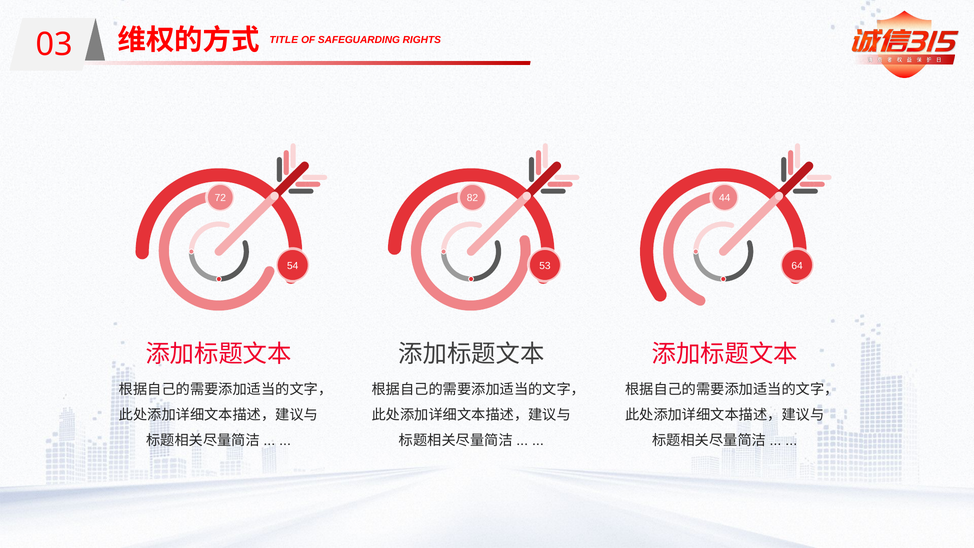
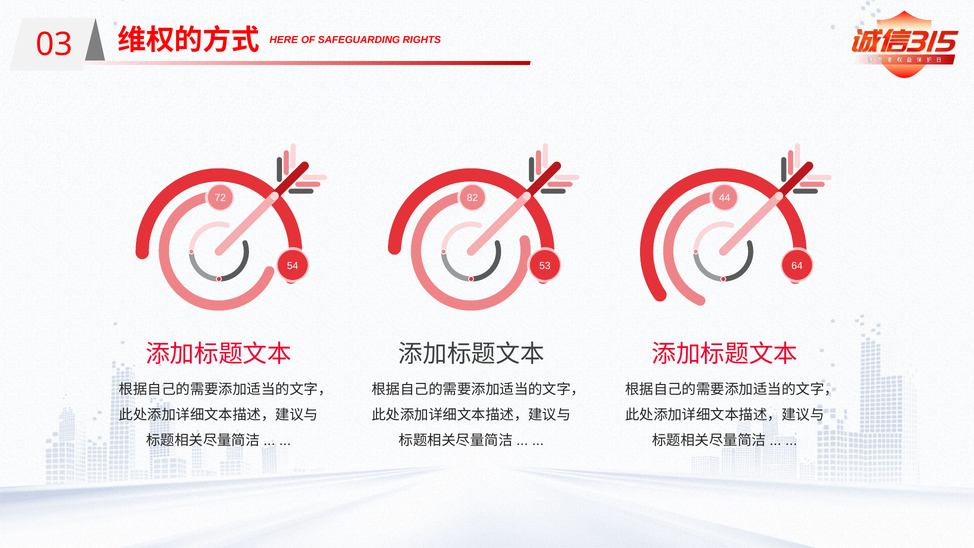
TITLE: TITLE -> HERE
